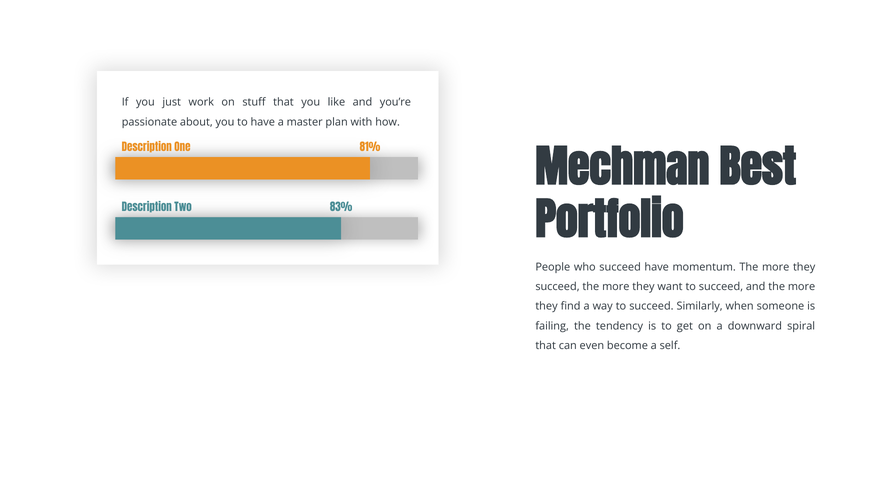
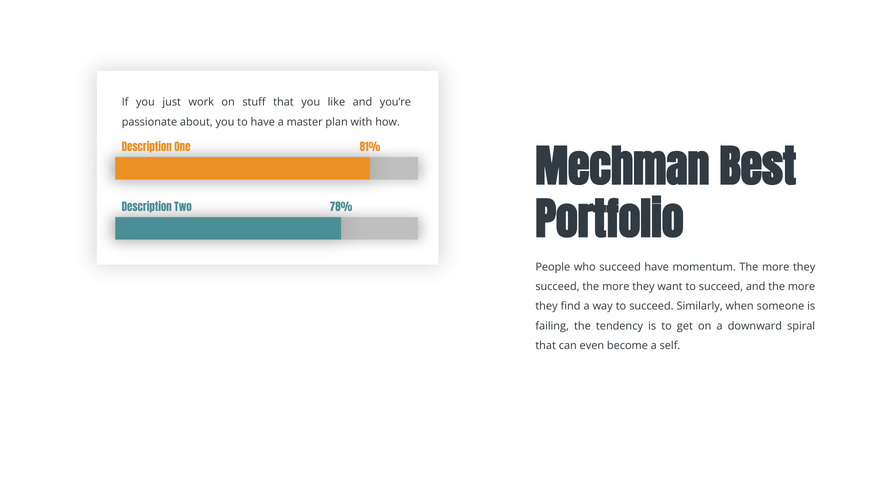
83%: 83% -> 78%
